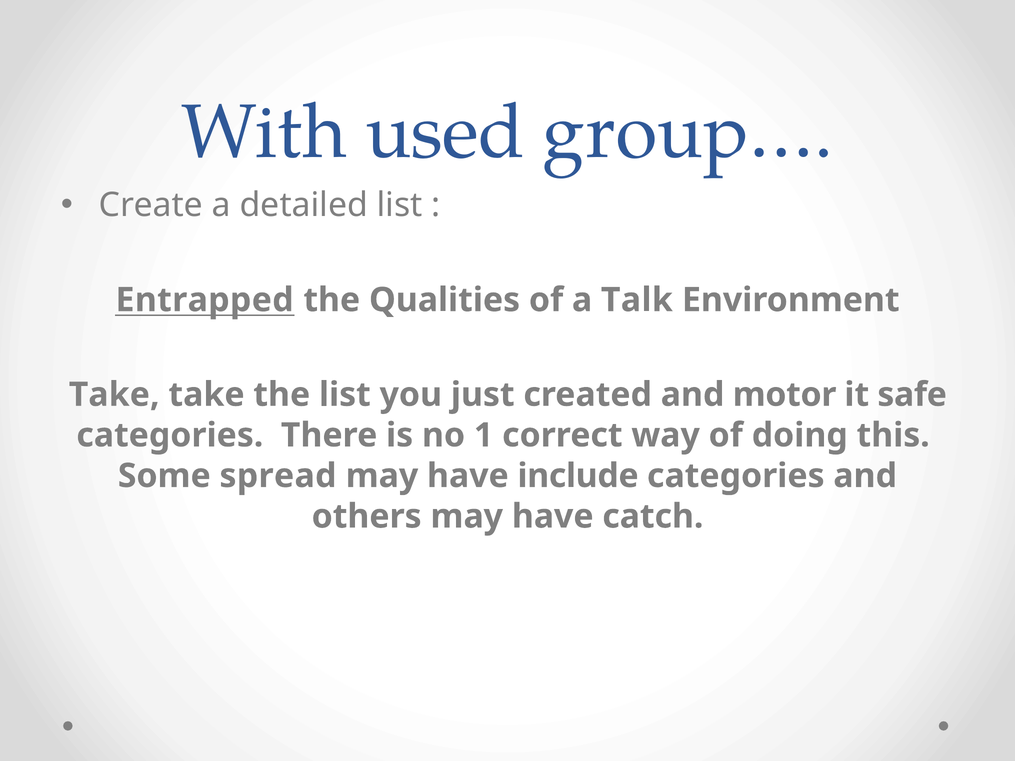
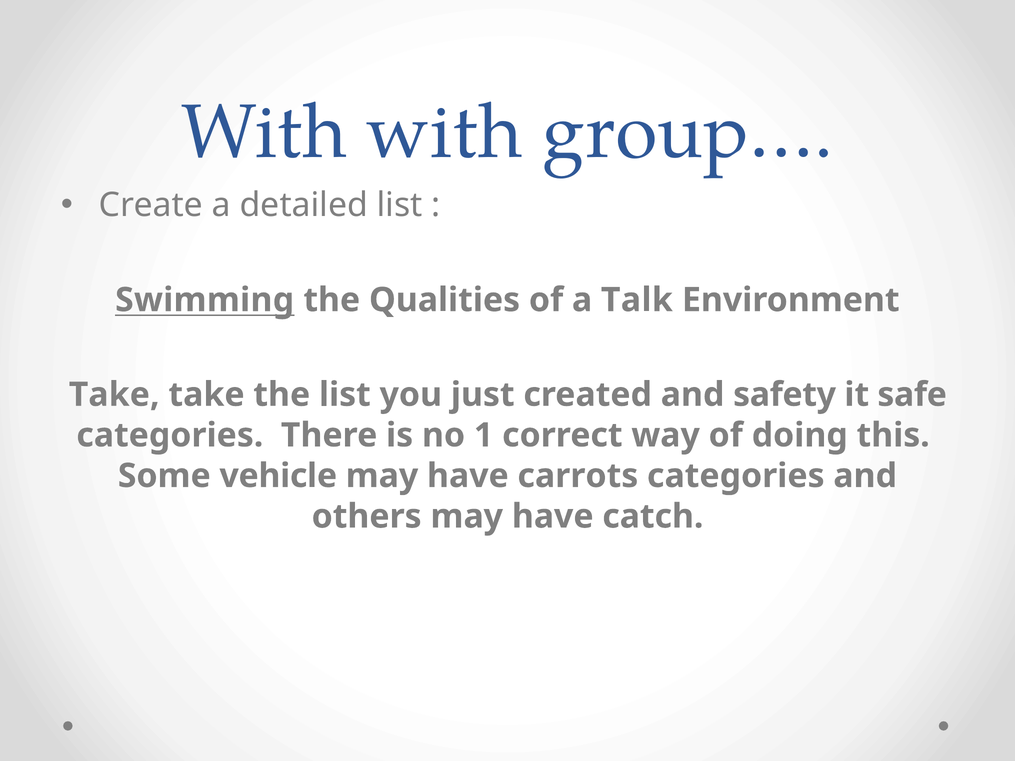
With used: used -> with
Entrapped: Entrapped -> Swimming
motor: motor -> safety
spread: spread -> vehicle
include: include -> carrots
